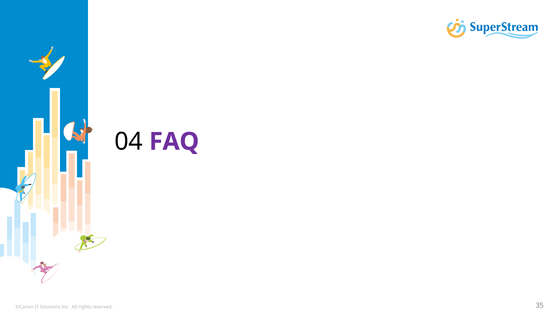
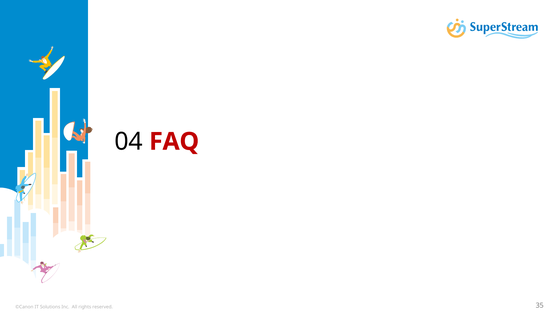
FAQ colour: purple -> red
